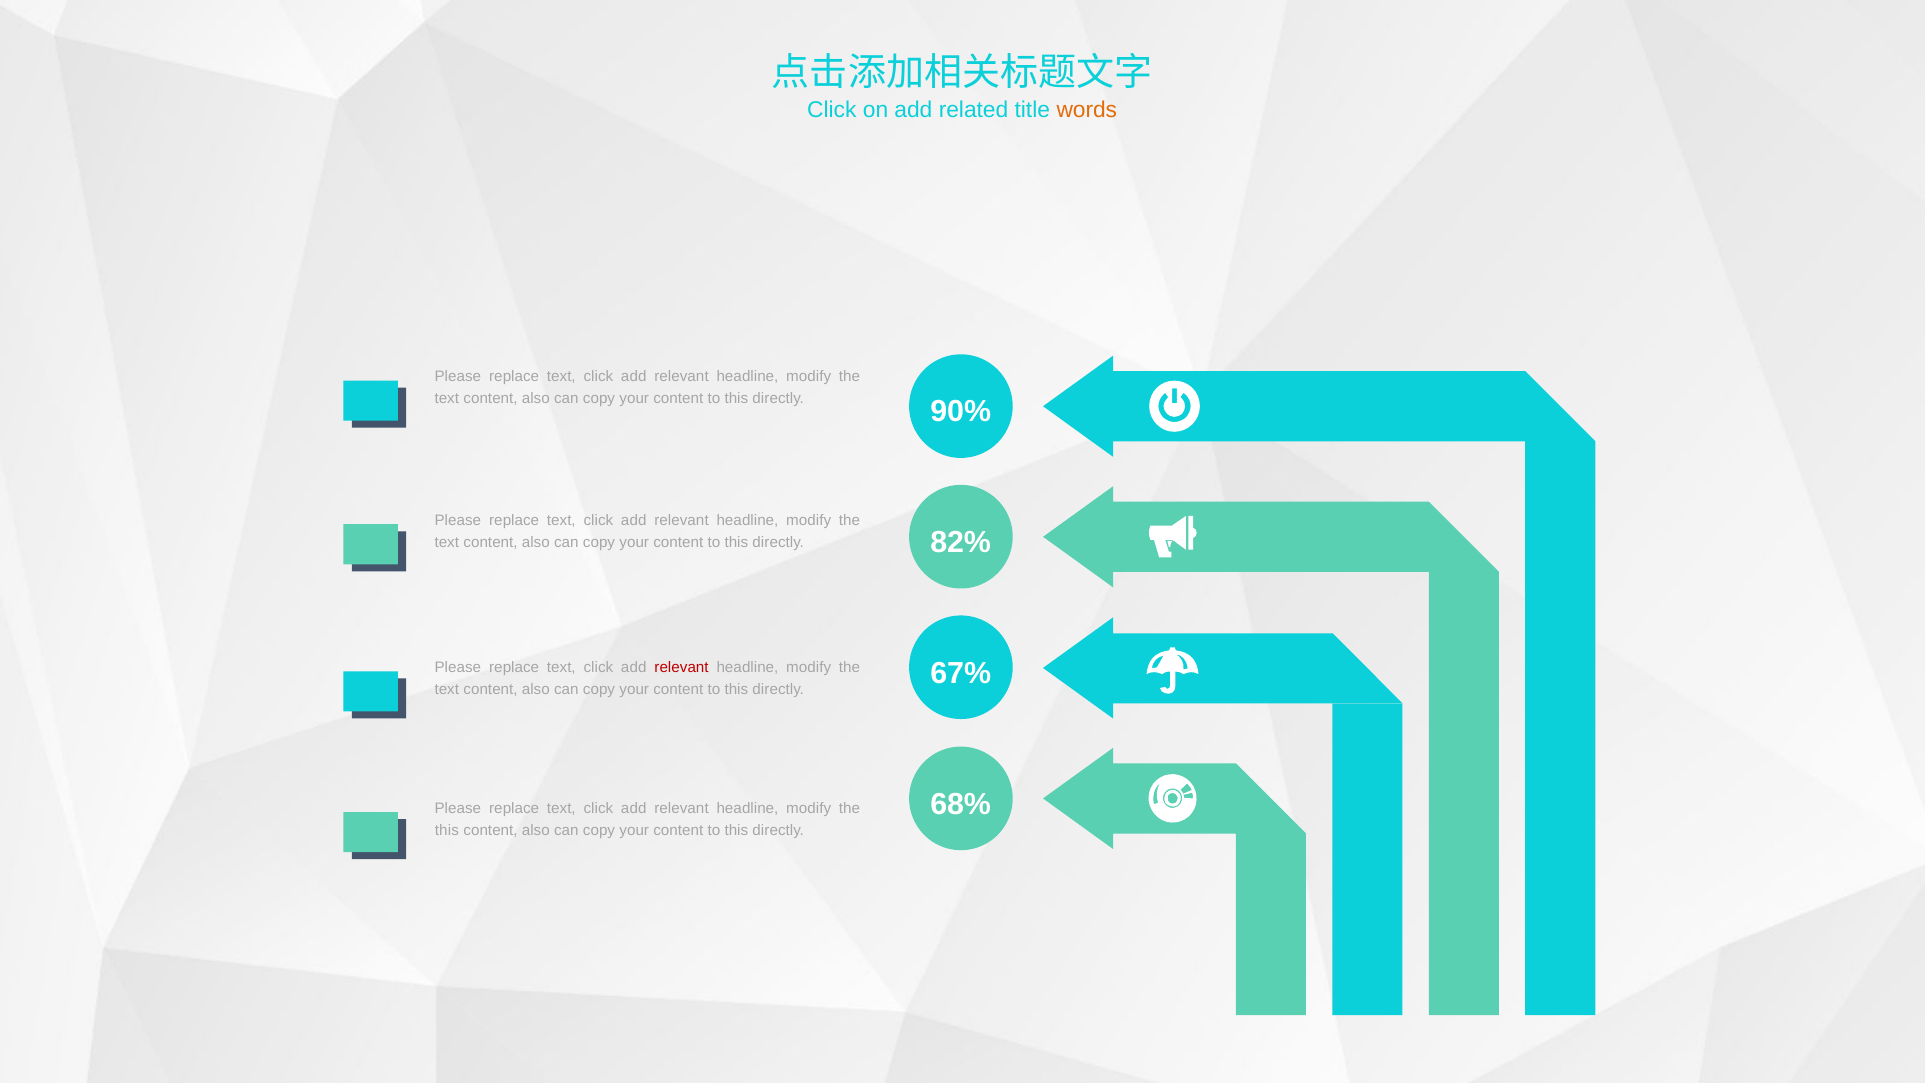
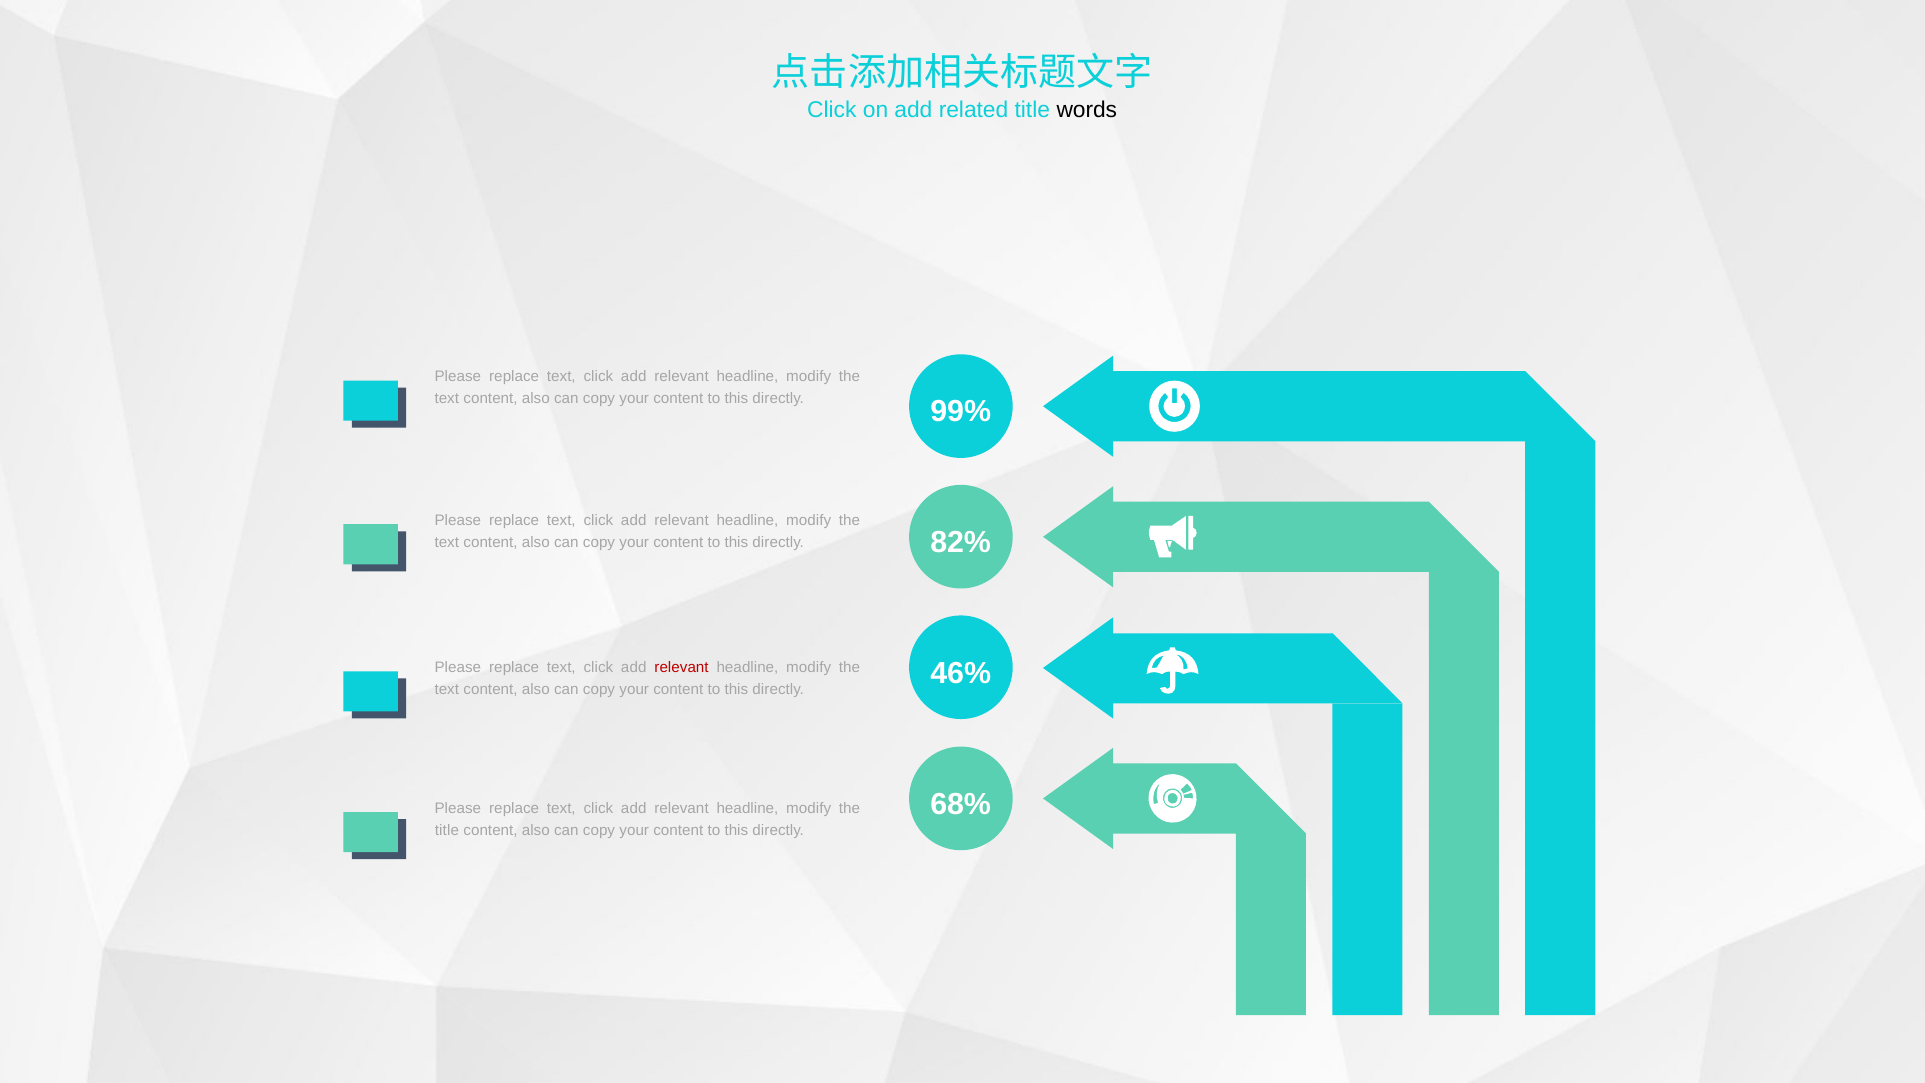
words colour: orange -> black
90%: 90% -> 99%
67%: 67% -> 46%
this at (447, 830): this -> title
